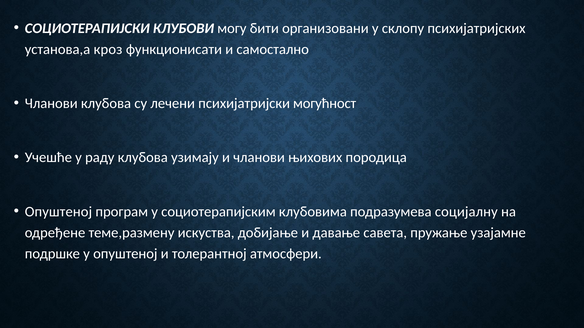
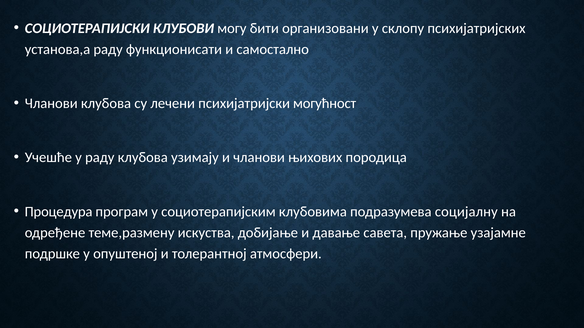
установа,а кроз: кроз -> раду
Опуштеној at (58, 212): Опуштеној -> Процедура
